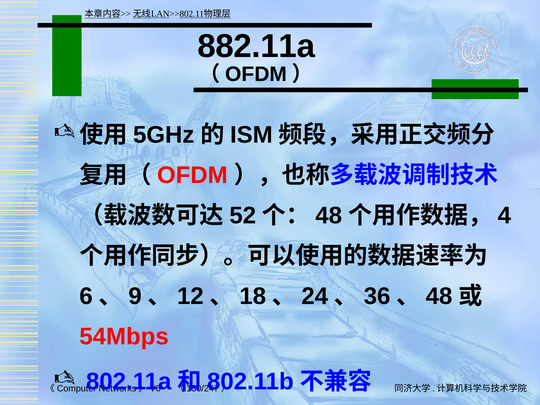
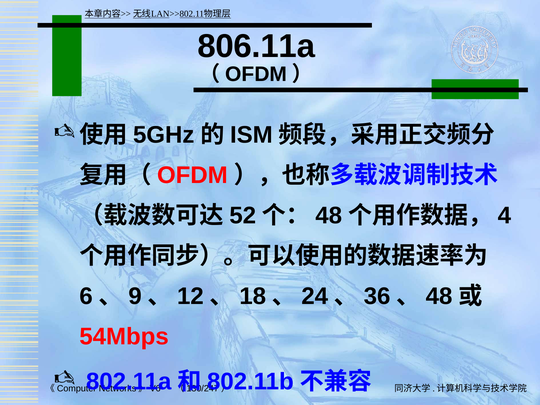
882.11a: 882.11a -> 806.11a
